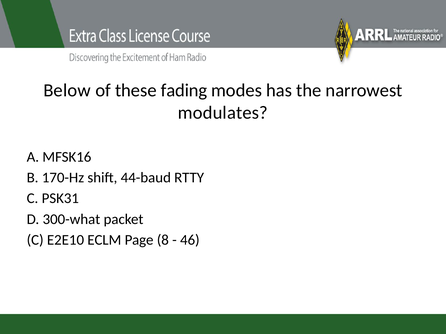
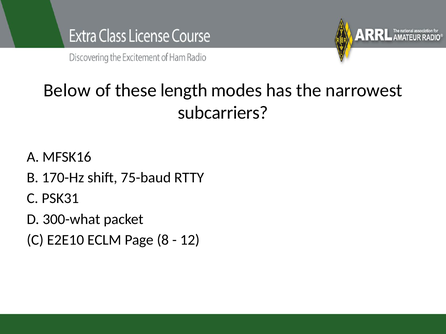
fading: fading -> length
modulates: modulates -> subcarriers
44-baud: 44-baud -> 75-baud
46: 46 -> 12
